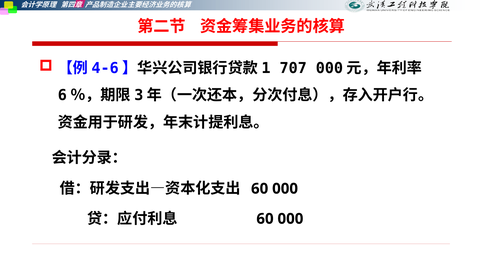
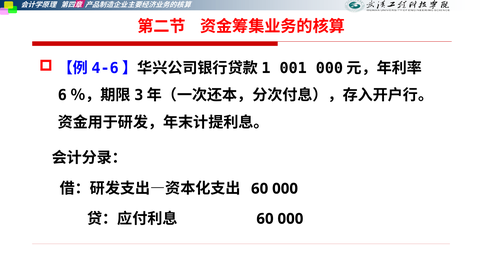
707: 707 -> 001
